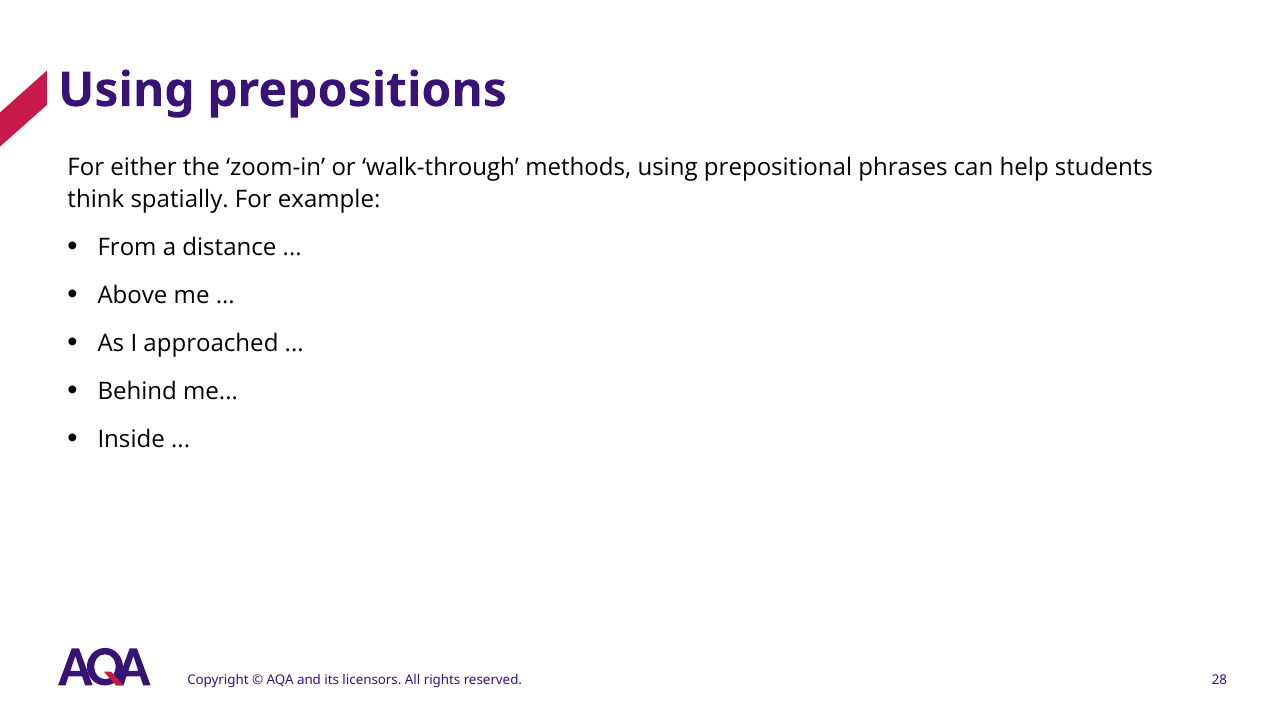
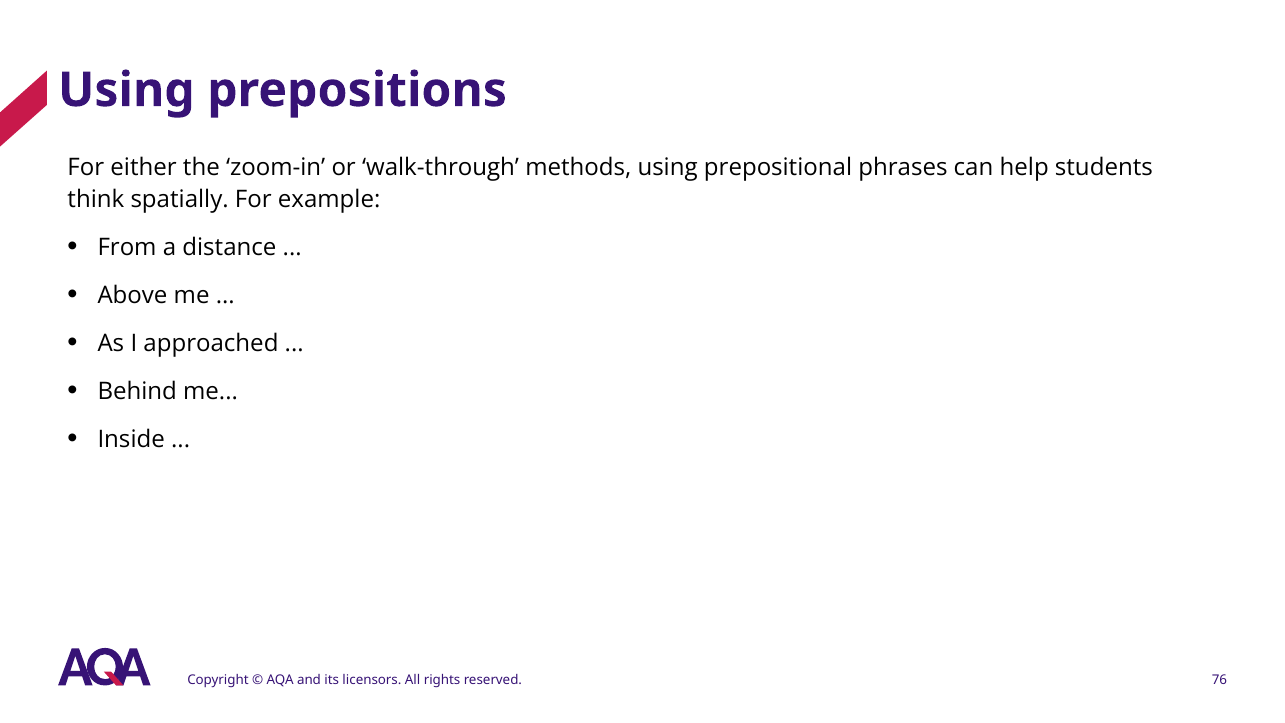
28: 28 -> 76
